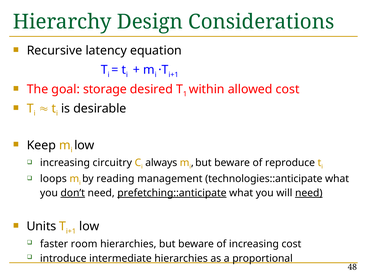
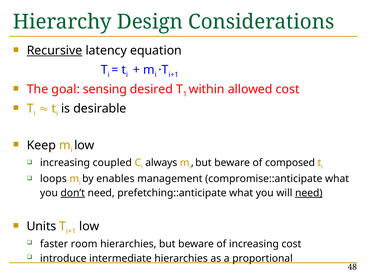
Recursive underline: none -> present
storage: storage -> sensing
circuitry: circuitry -> coupled
reproduce: reproduce -> composed
reading: reading -> enables
technologies::anticipate: technologies::anticipate -> compromise::anticipate
prefetching::anticipate underline: present -> none
